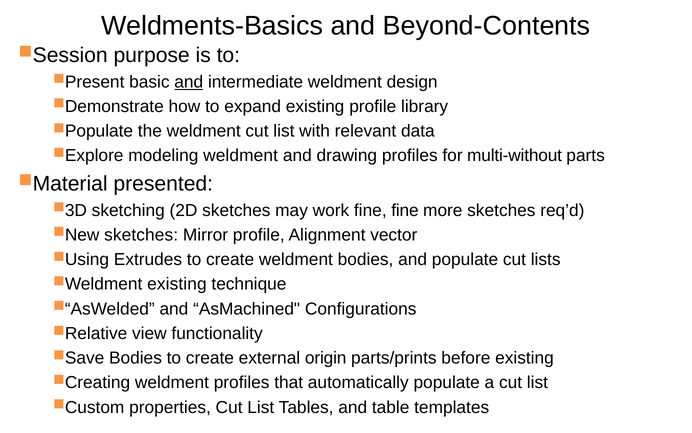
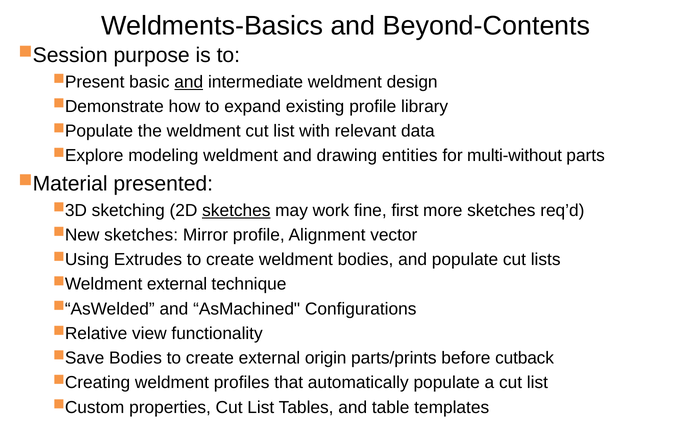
drawing profiles: profiles -> entities
sketches at (236, 210) underline: none -> present
fine fine: fine -> first
existing at (177, 284): existing -> external
before existing: existing -> cutback
